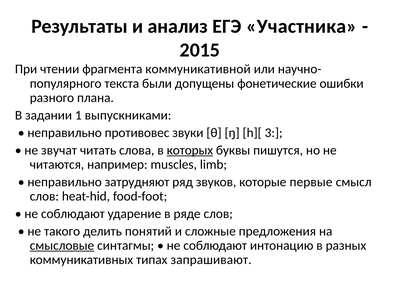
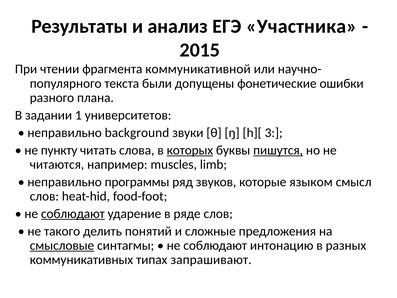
выпускниками: выпускниками -> университетов
противовес: противовес -> background
звучат: звучат -> пункту
пишутся underline: none -> present
затрудняют: затрудняют -> программы
первые: первые -> языком
соблюдают at (73, 213) underline: none -> present
